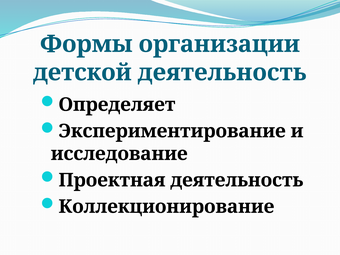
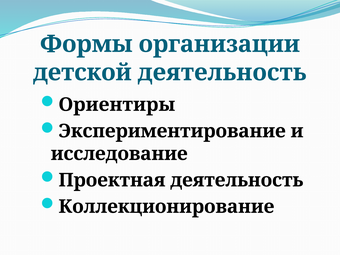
Определяет: Определяет -> Ориентиры
